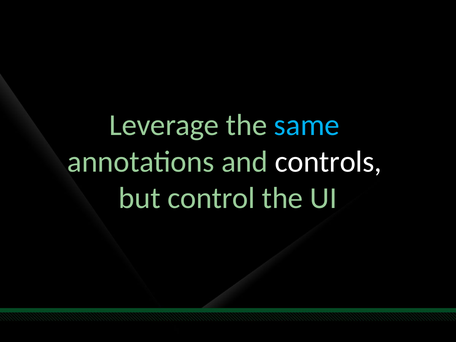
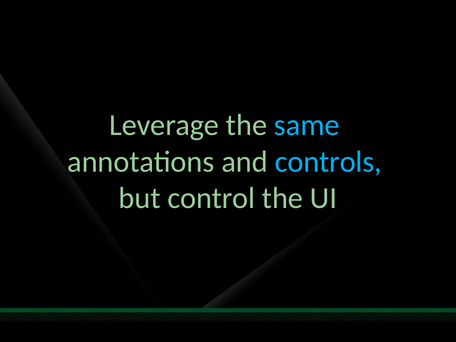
controls colour: white -> light blue
